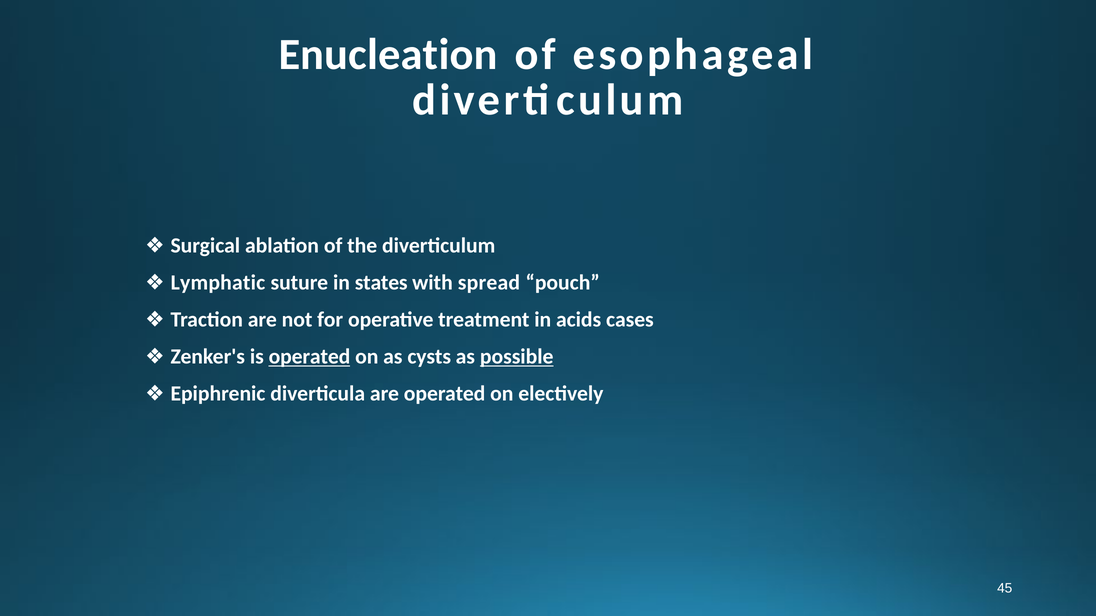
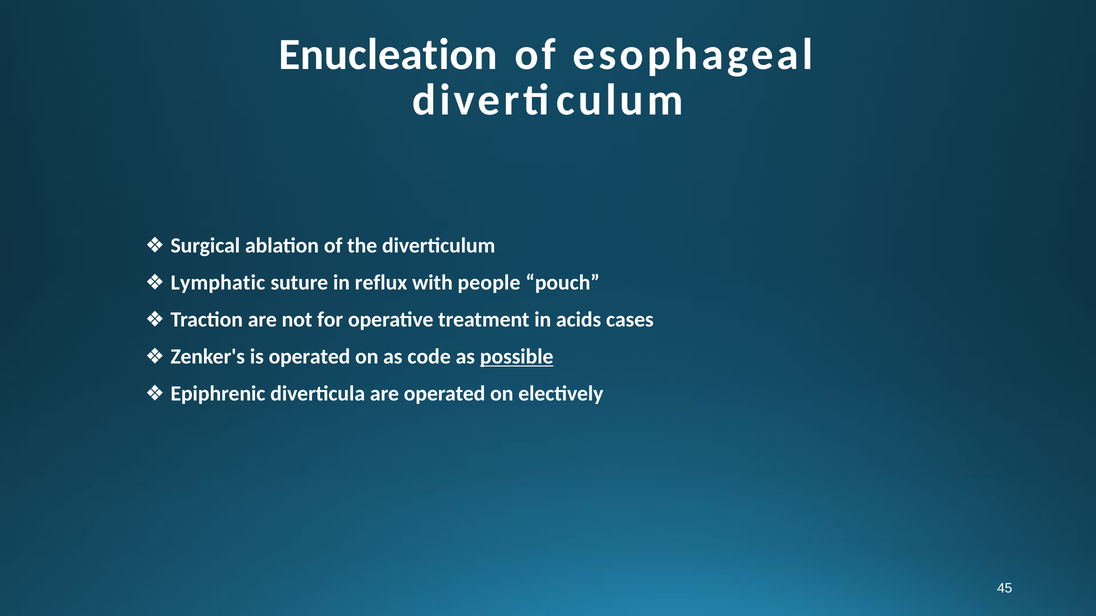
states: states -> reflux
spread: spread -> people
operated at (309, 357) underline: present -> none
cysts: cysts -> code
